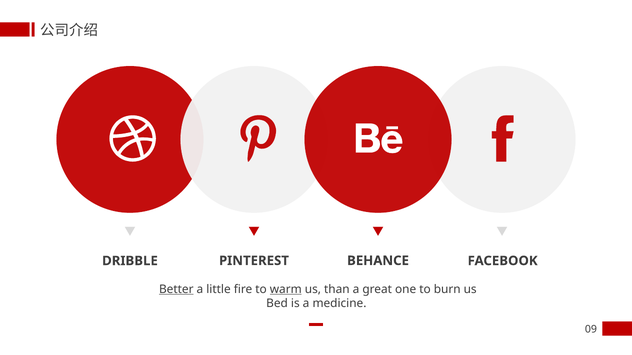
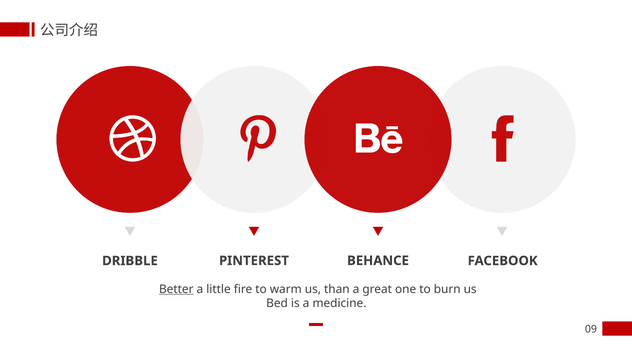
warm underline: present -> none
